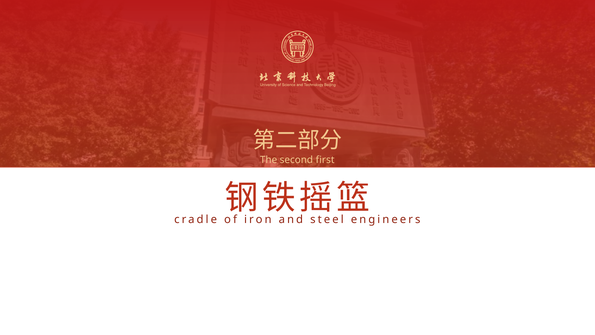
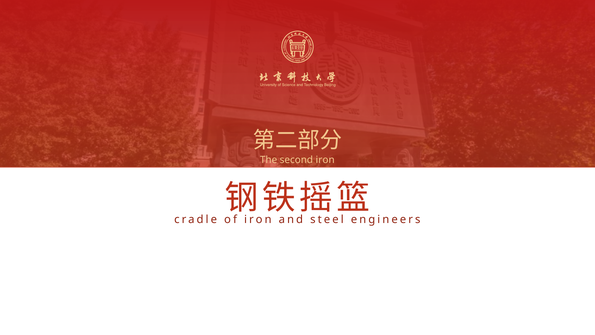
second first: first -> iron
